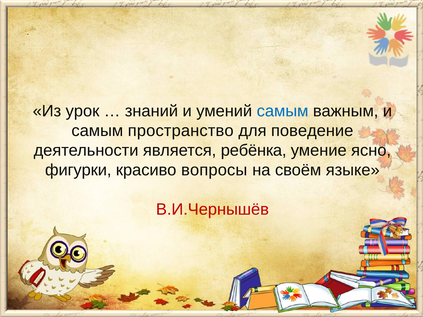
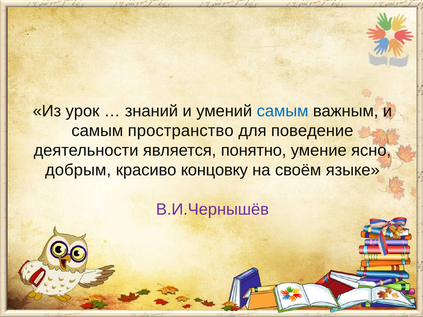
ребёнка: ребёнка -> понятно
фигурки: фигурки -> добрым
вопросы: вопросы -> концовку
В.И.Чернышёв colour: red -> purple
